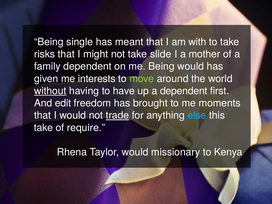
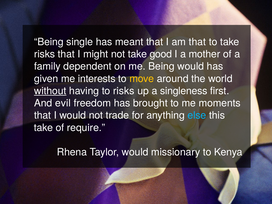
am with: with -> that
slide: slide -> good
move colour: light green -> yellow
to have: have -> risks
a dependent: dependent -> singleness
edit: edit -> evil
trade underline: present -> none
